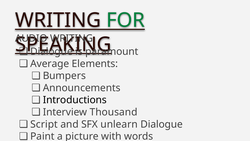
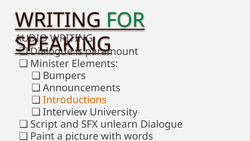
Average: Average -> Minister
Introductions colour: black -> orange
Thousand: Thousand -> University
